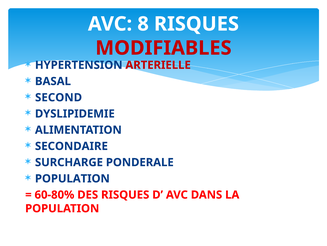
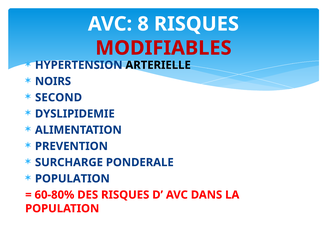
ARTERIELLE colour: red -> black
BASAL: BASAL -> NOIRS
SECONDAIRE: SECONDAIRE -> PREVENTION
